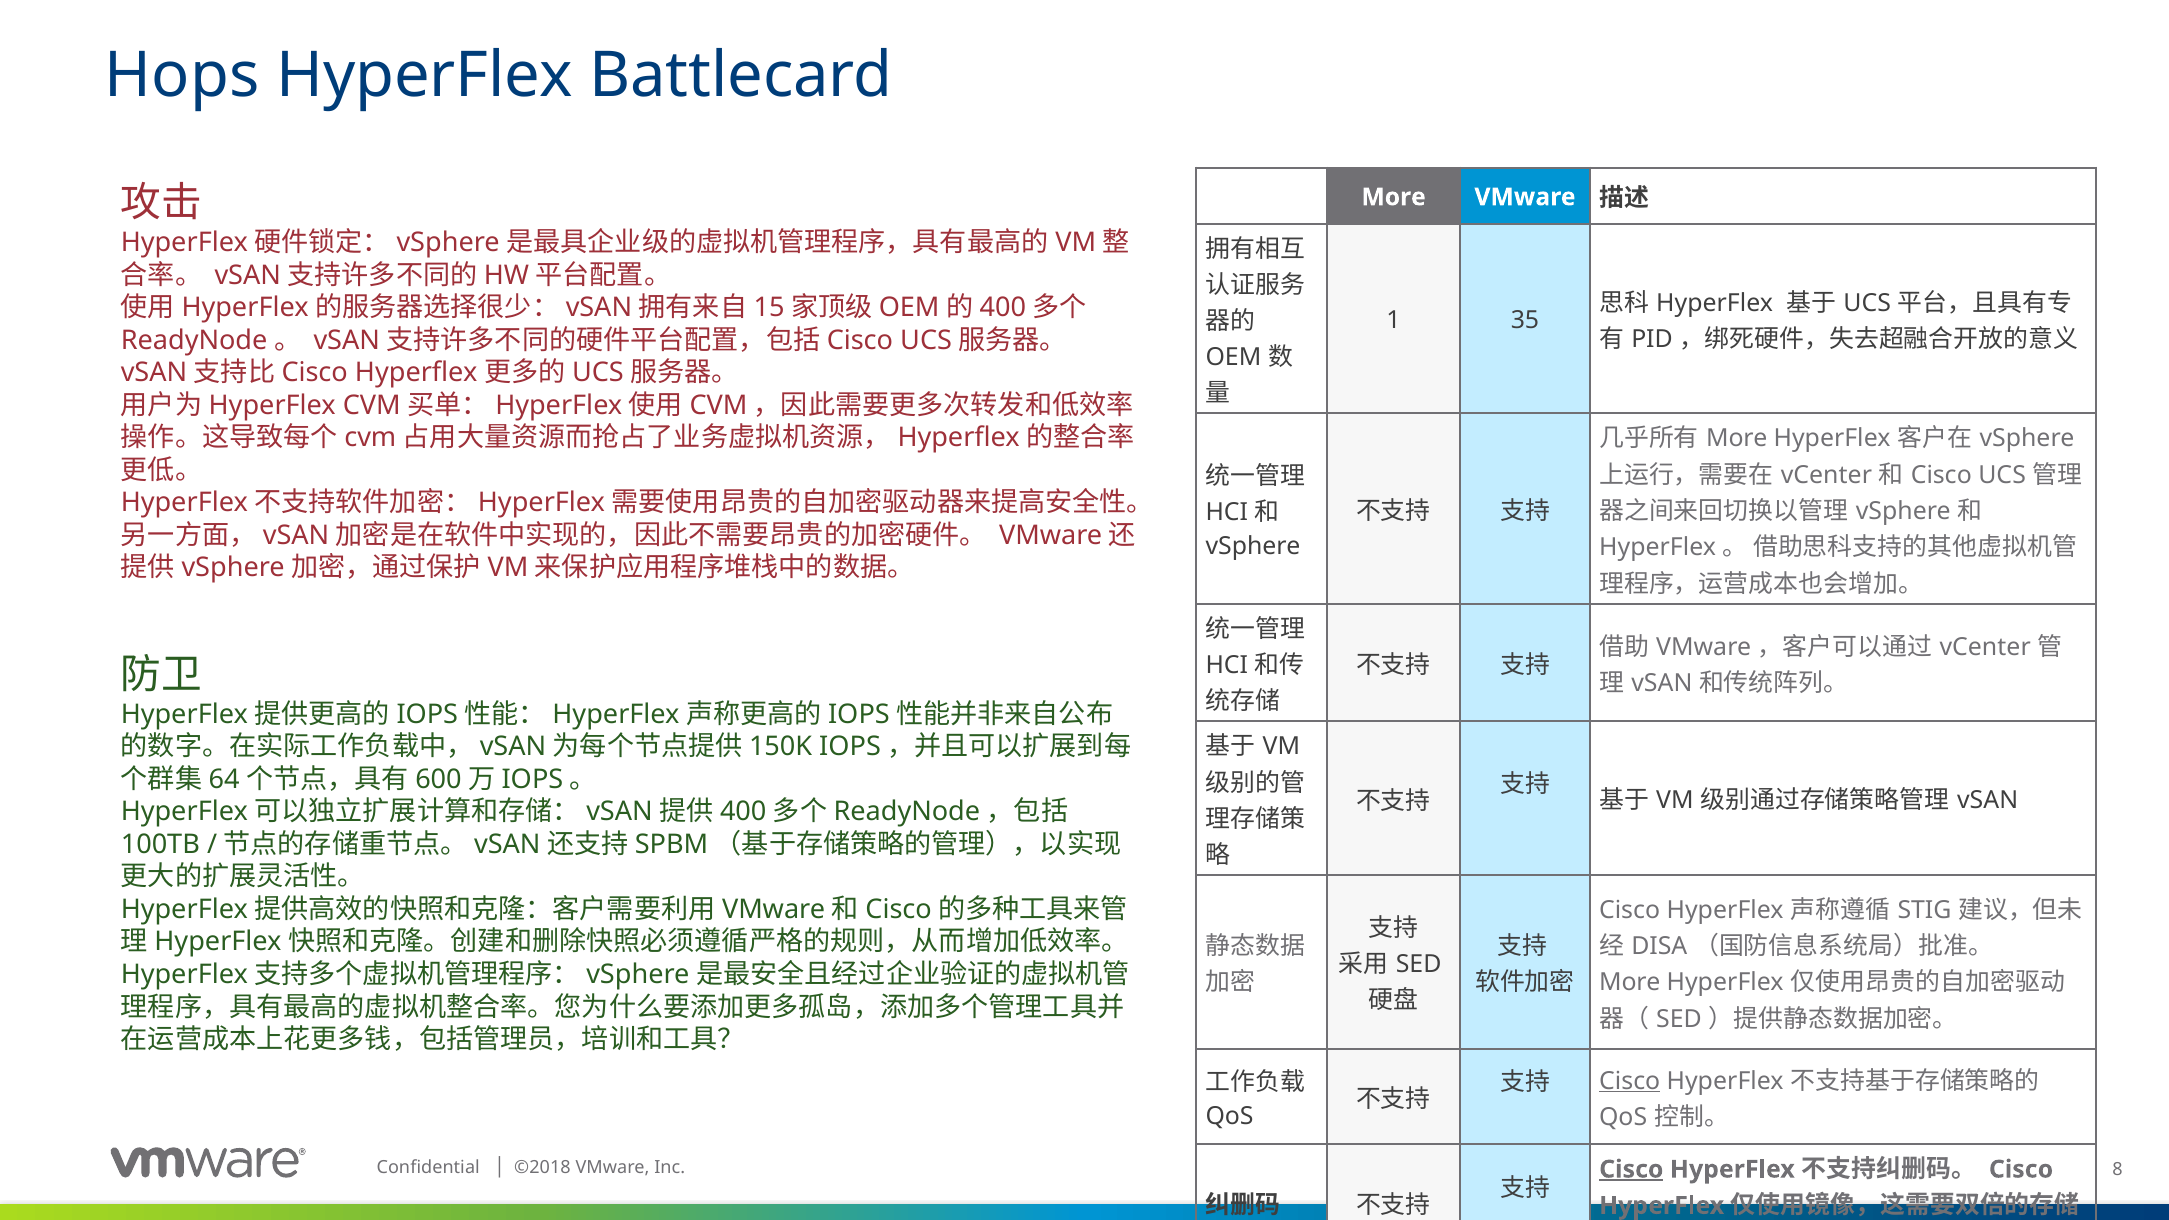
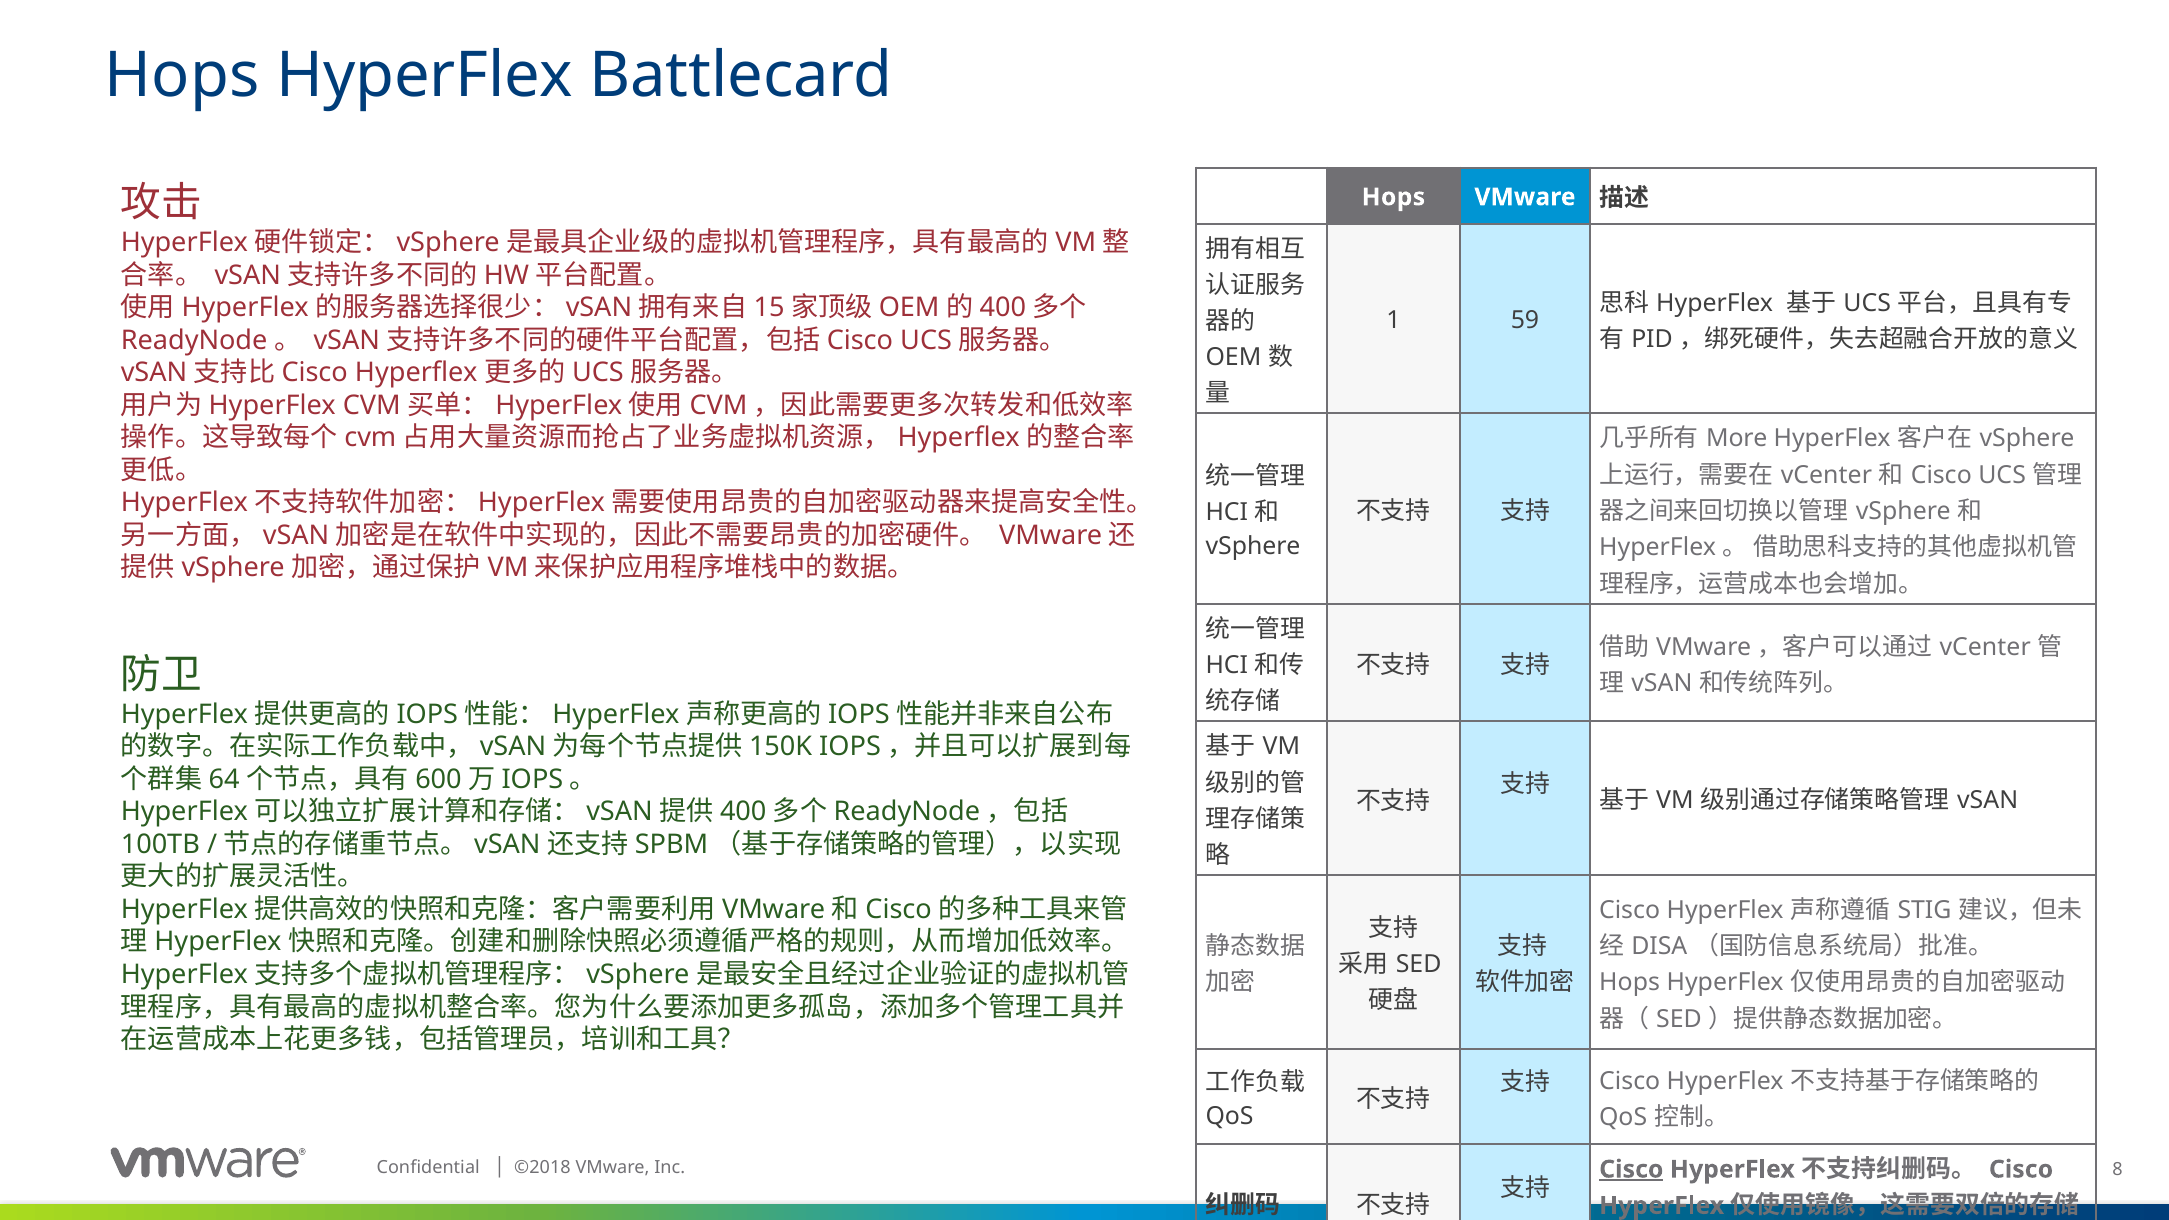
More at (1394, 197): More -> Hops
35: 35 -> 59
More at (1630, 983): More -> Hops
Cisco at (1630, 1081) underline: present -> none
